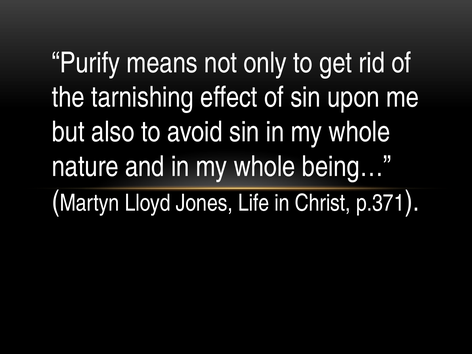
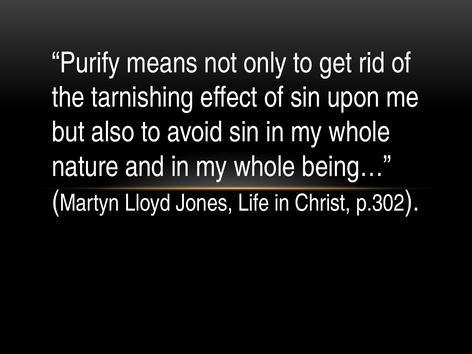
p.371: p.371 -> p.302
